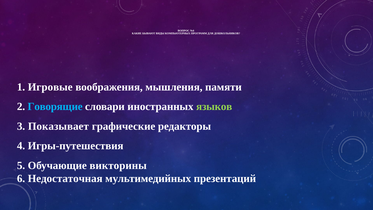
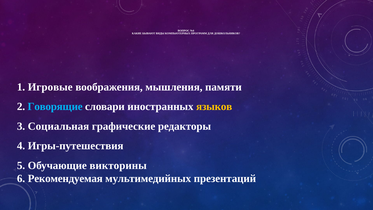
языков colour: light green -> yellow
Показывает: Показывает -> Социальная
Недостаточная: Недостаточная -> Рекомендуемая
